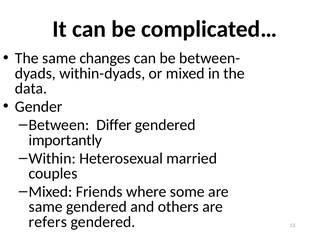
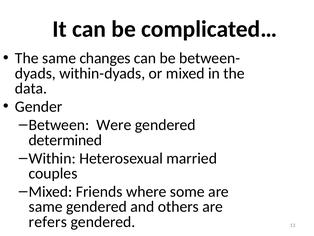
Differ: Differ -> Were
importantly: importantly -> determined
